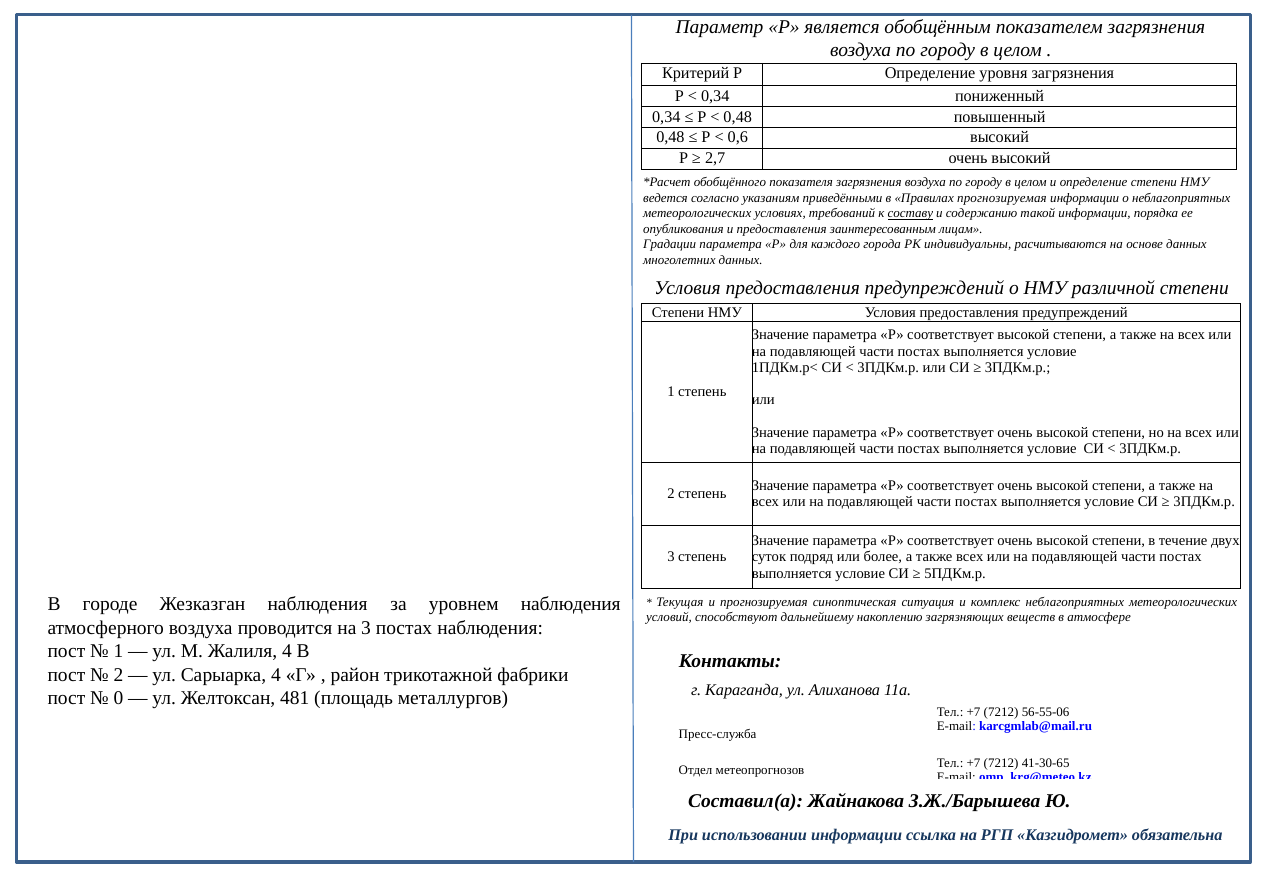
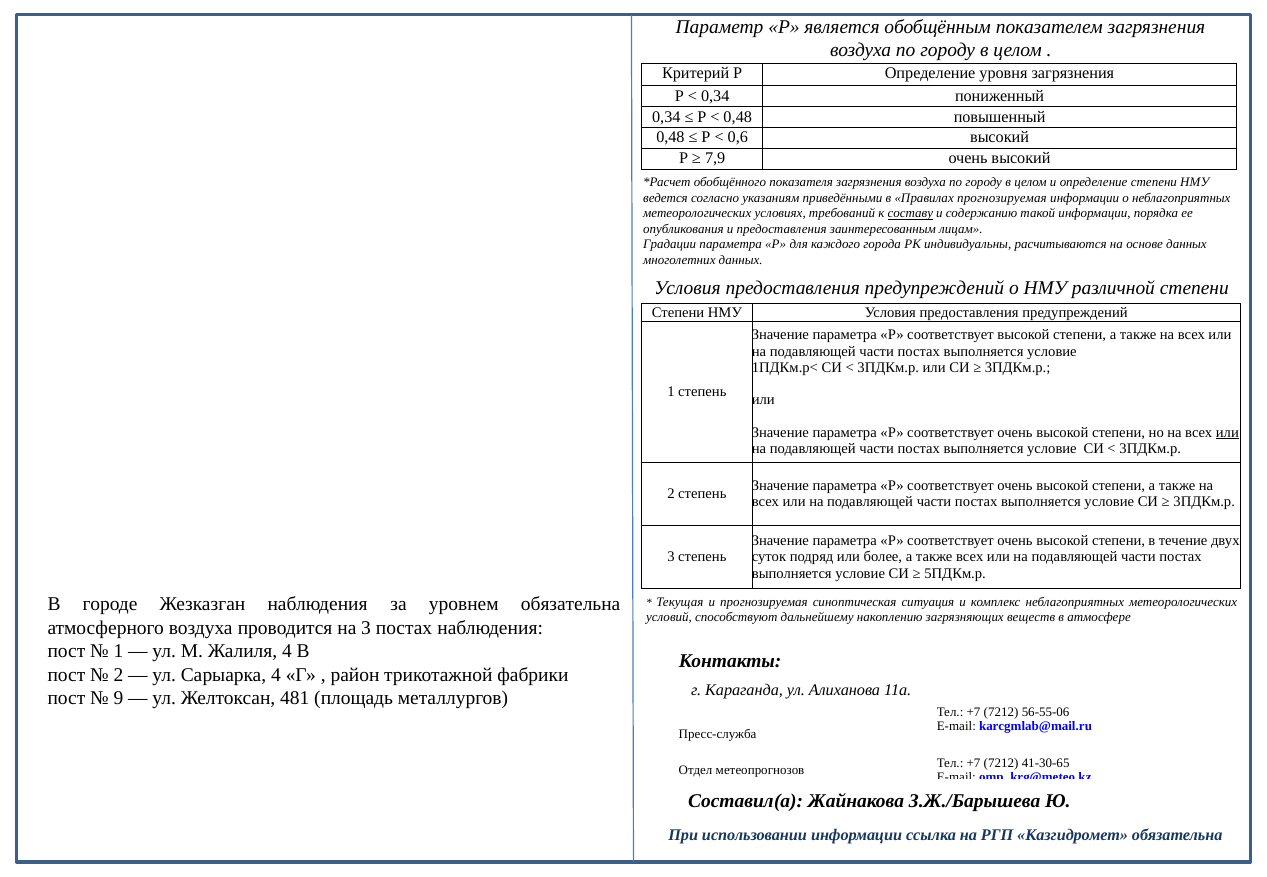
2,7: 2,7 -> 7,9
или at (1227, 432) underline: none -> present
уровнем наблюдения: наблюдения -> обязательна
0: 0 -> 9
